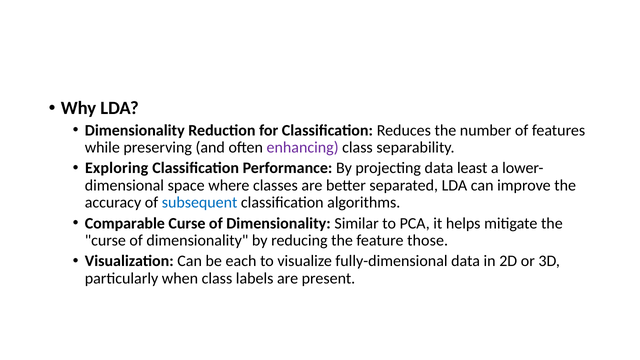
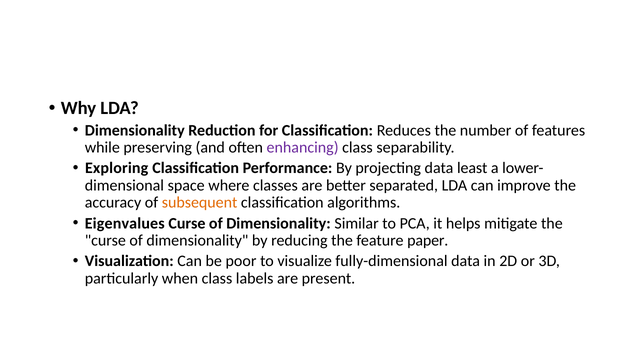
subsequent colour: blue -> orange
Comparable: Comparable -> Eigenvalues
those: those -> paper
each: each -> poor
